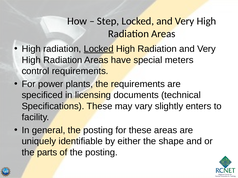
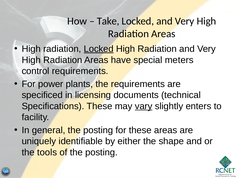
Step: Step -> Take
vary underline: none -> present
parts: parts -> tools
